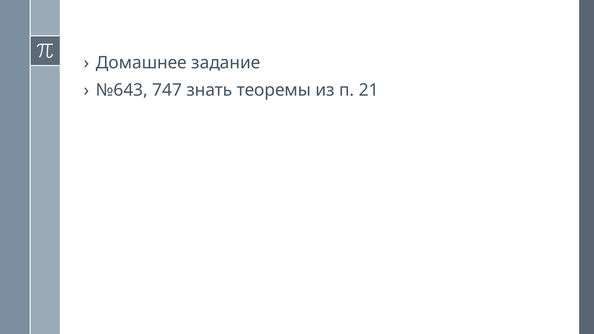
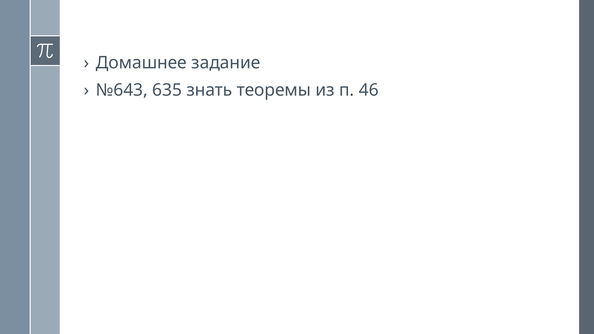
747: 747 -> 635
21: 21 -> 46
